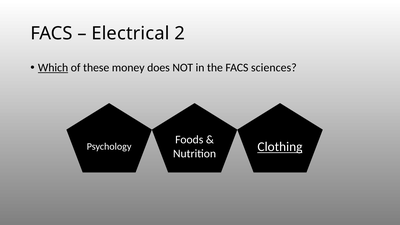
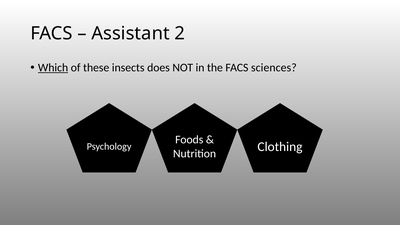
Electrical: Electrical -> Assistant
money: money -> insects
Clothing underline: present -> none
